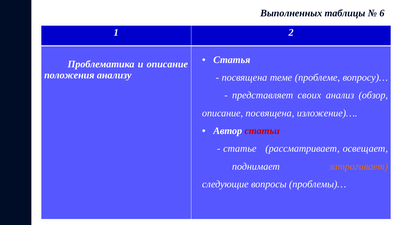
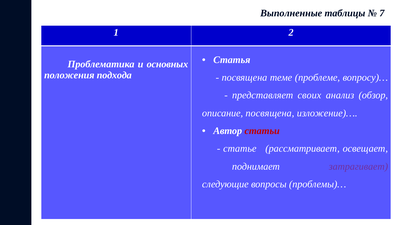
Выполненных: Выполненных -> Выполненные
6: 6 -> 7
и описание: описание -> основных
анализу: анализу -> подхода
затрагивает colour: orange -> purple
